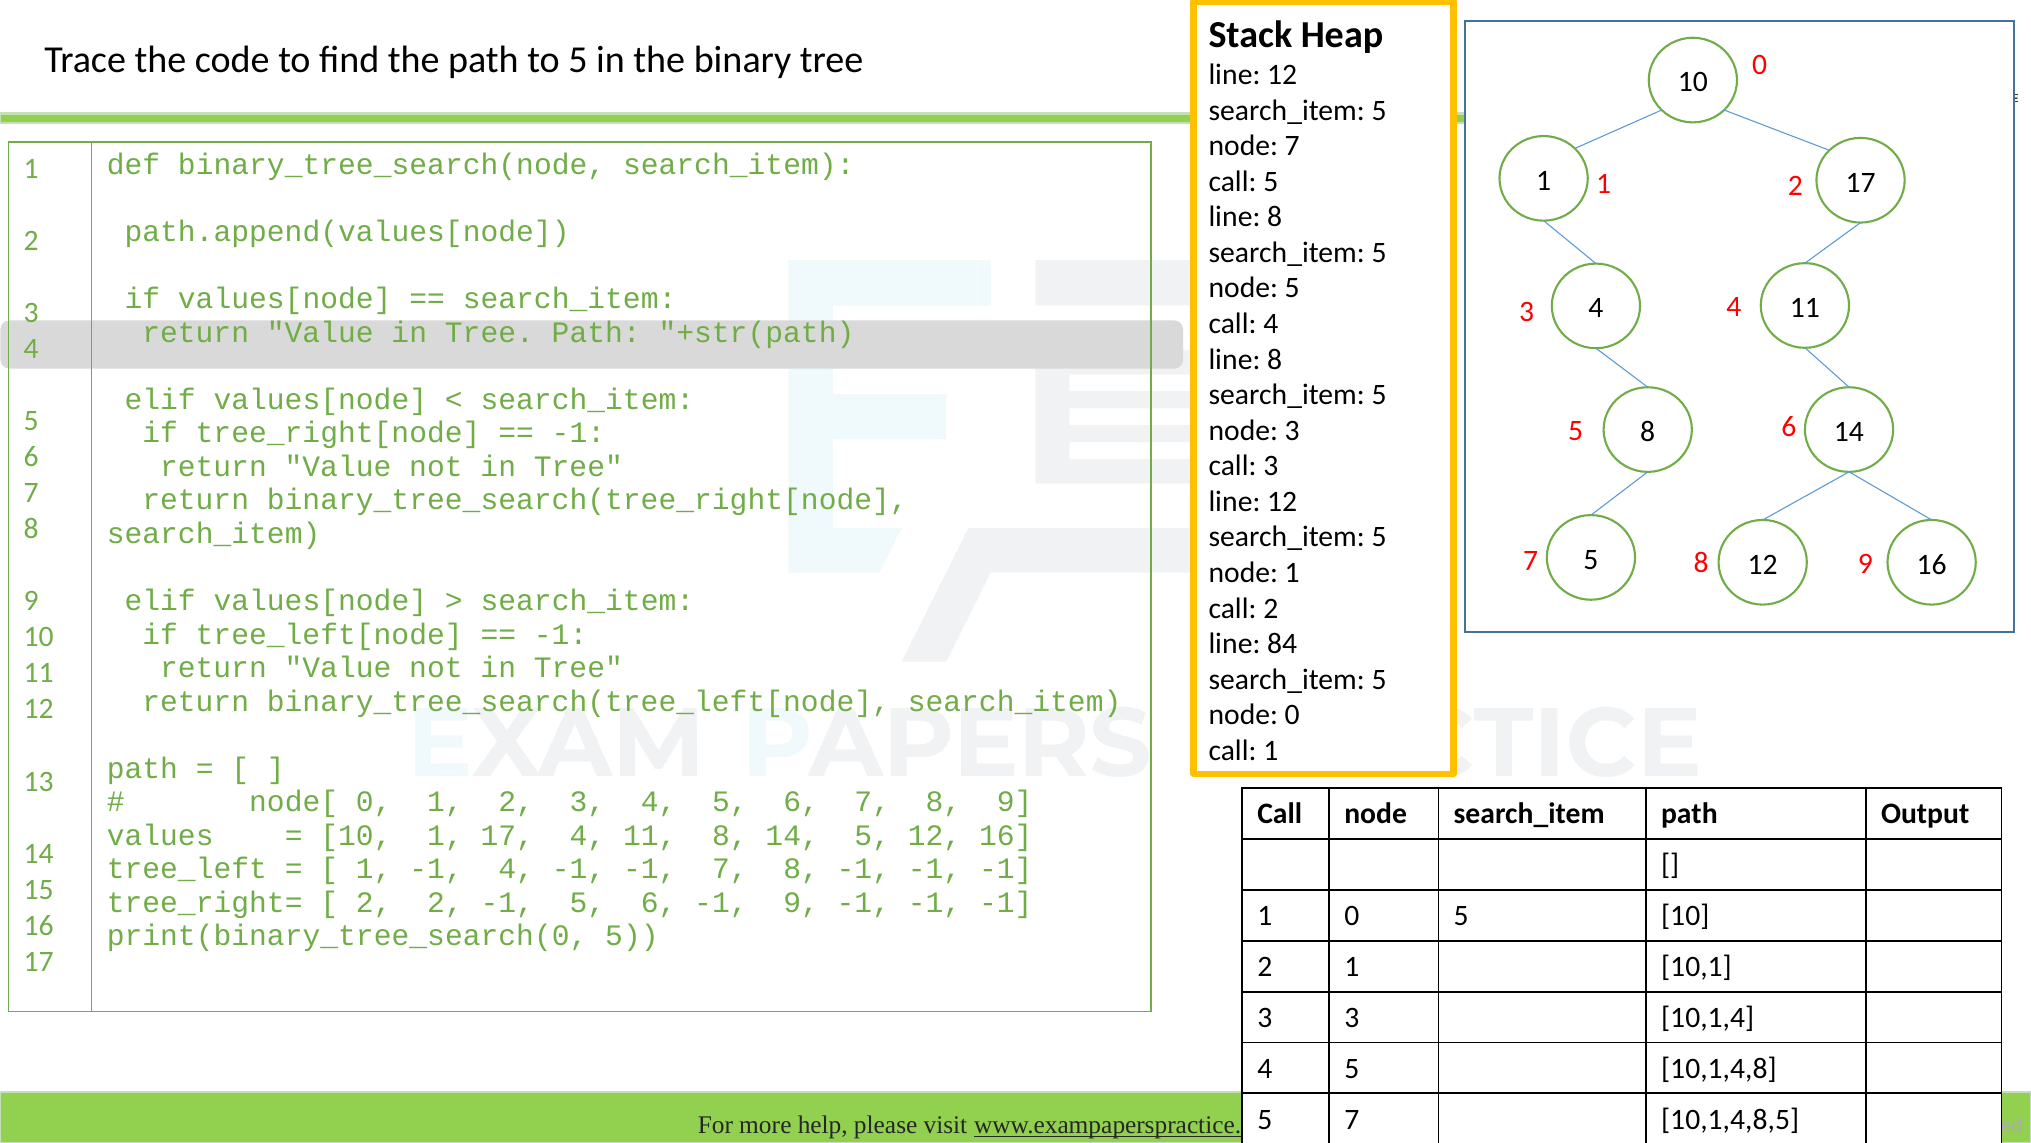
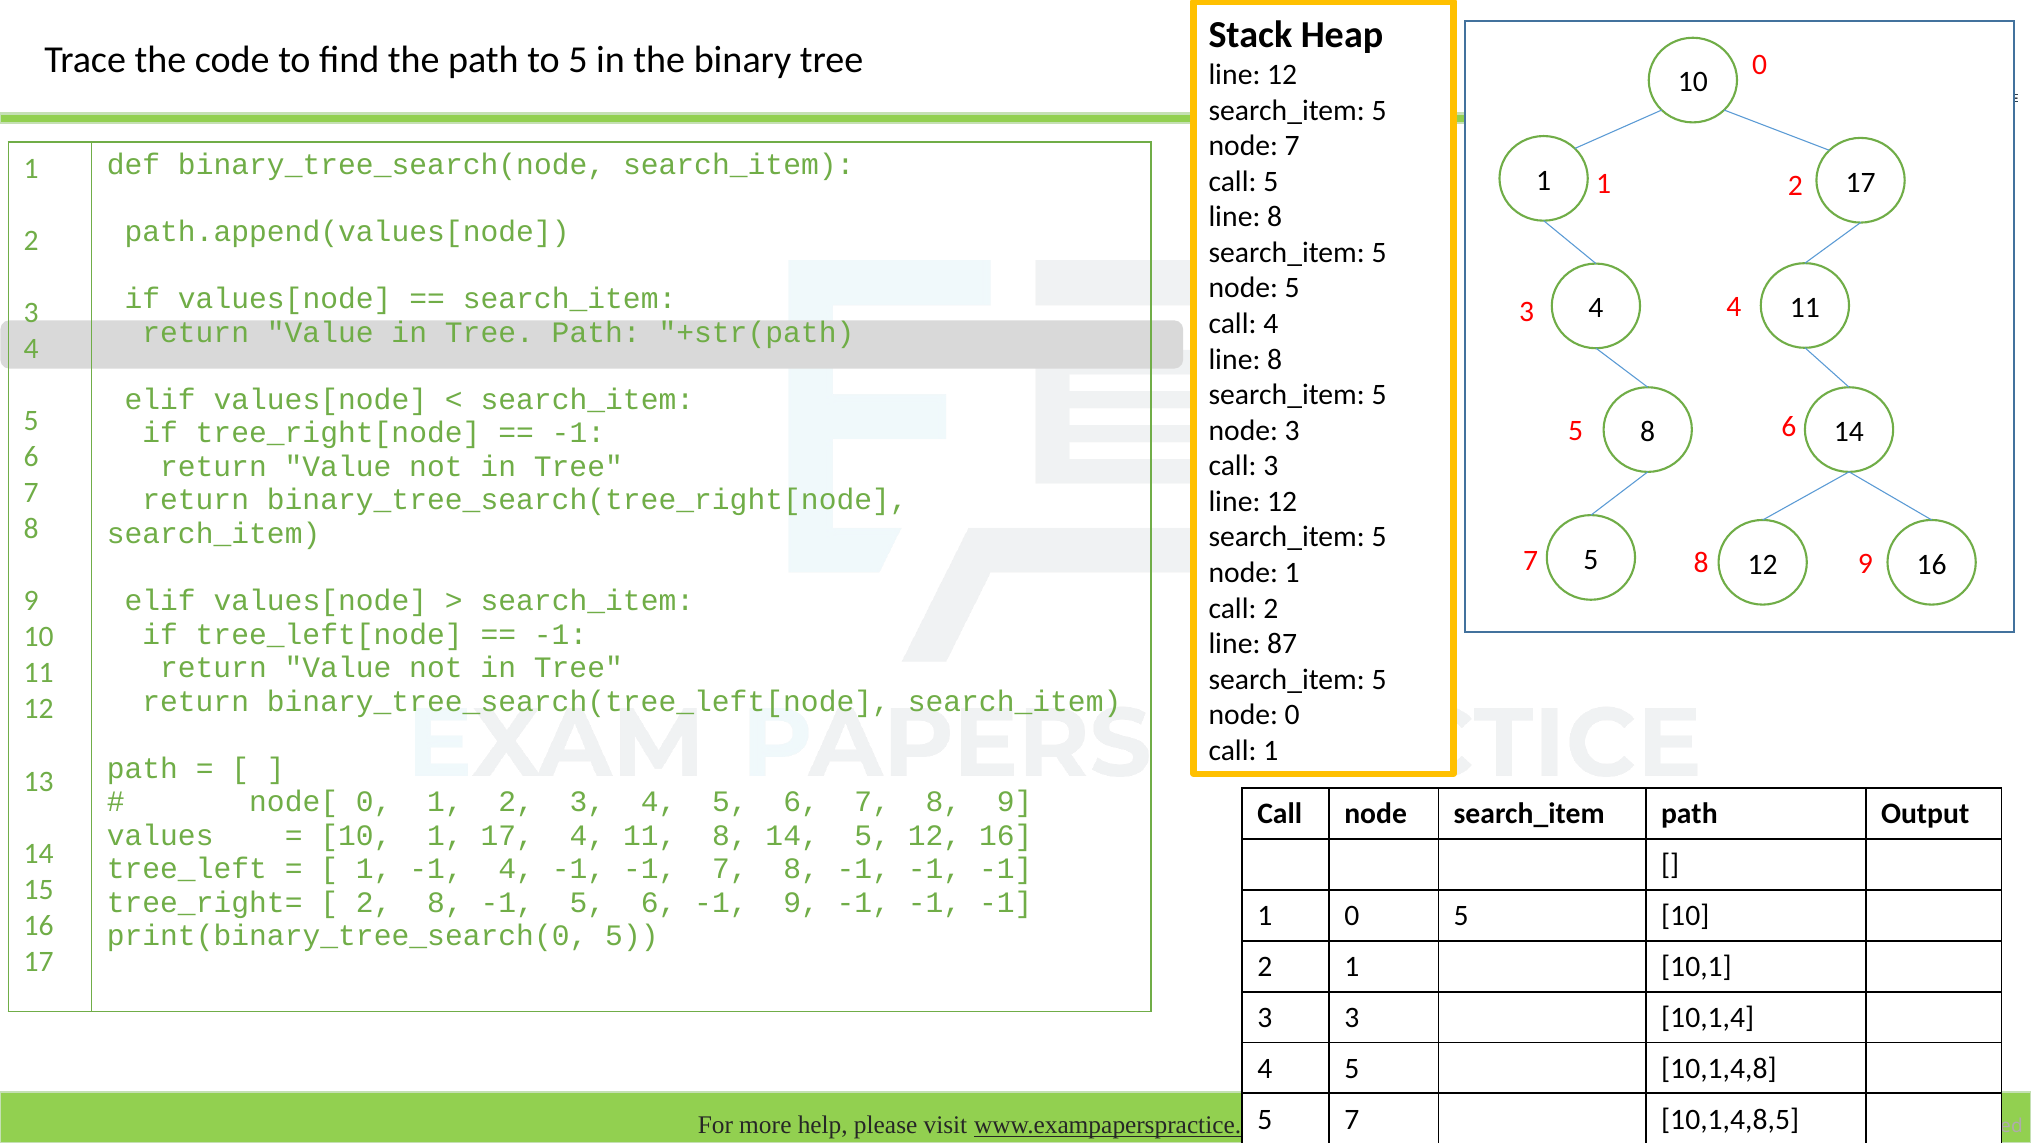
84: 84 -> 87
2 2: 2 -> 8
